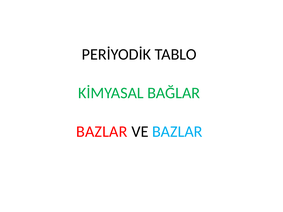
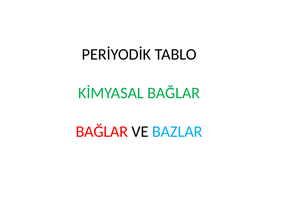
BAZLAR at (102, 132): BAZLAR -> BAĞLAR
